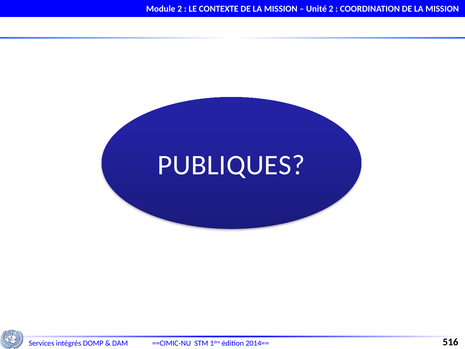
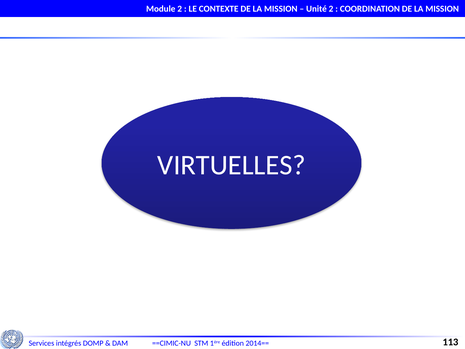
PUBLIQUES: PUBLIQUES -> VIRTUELLES
516: 516 -> 113
